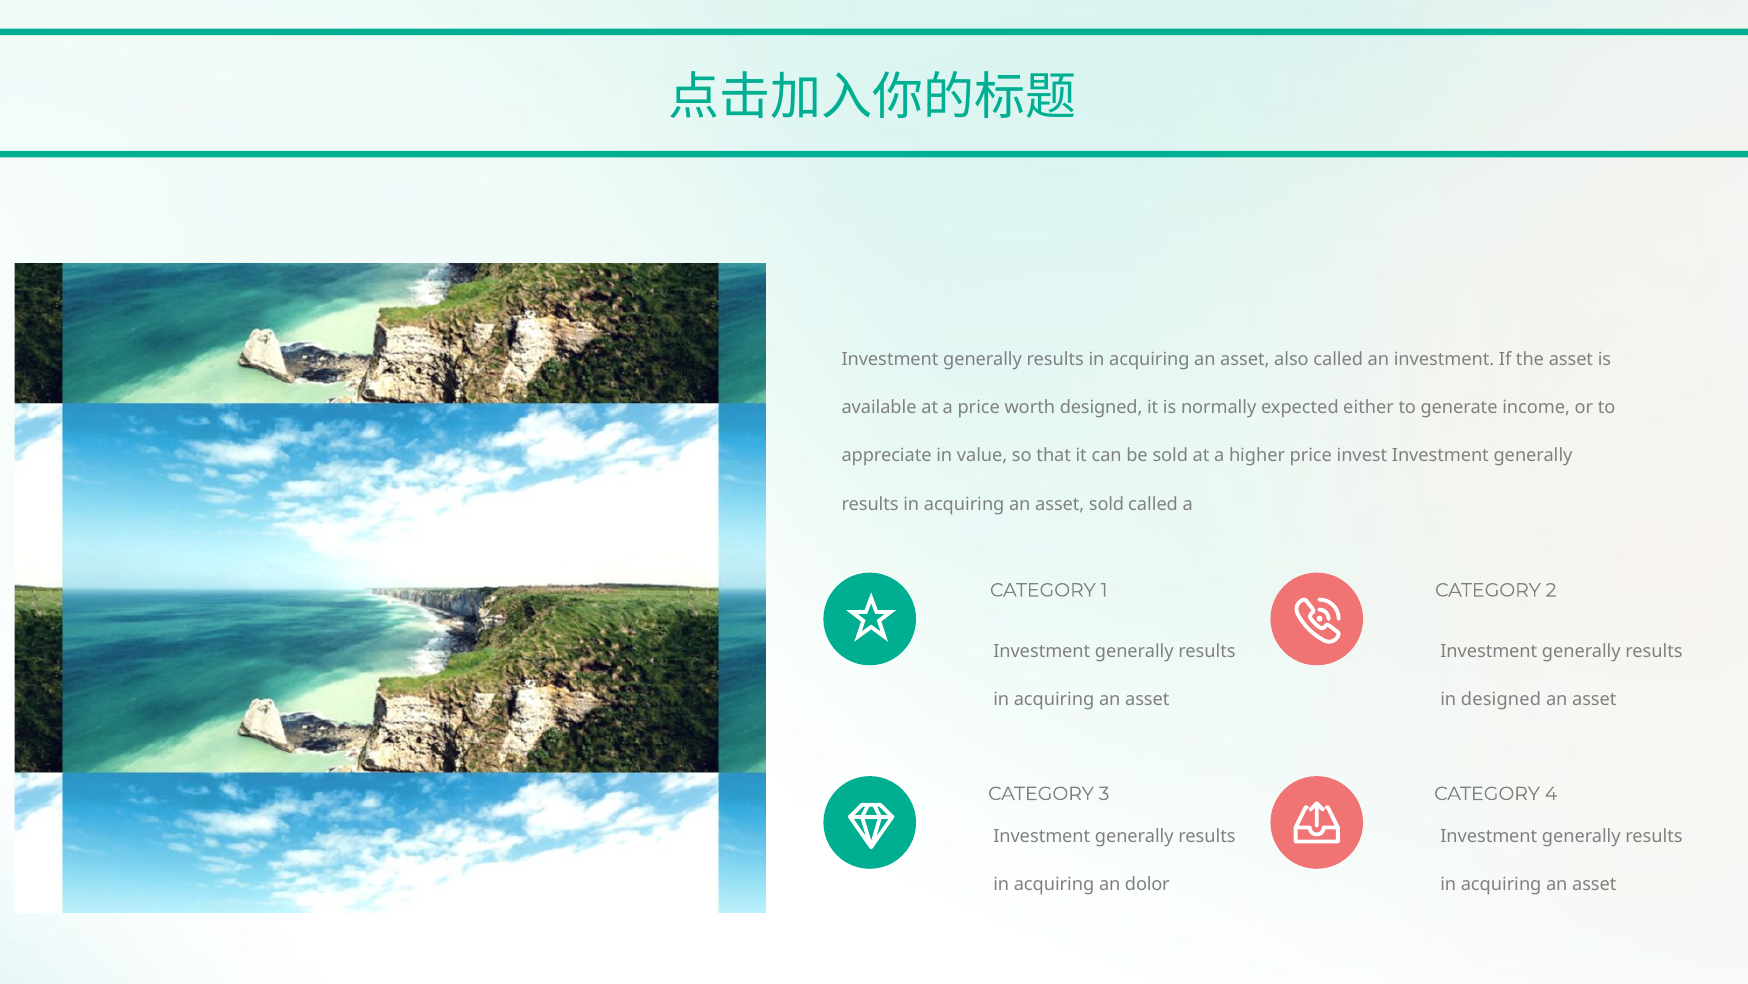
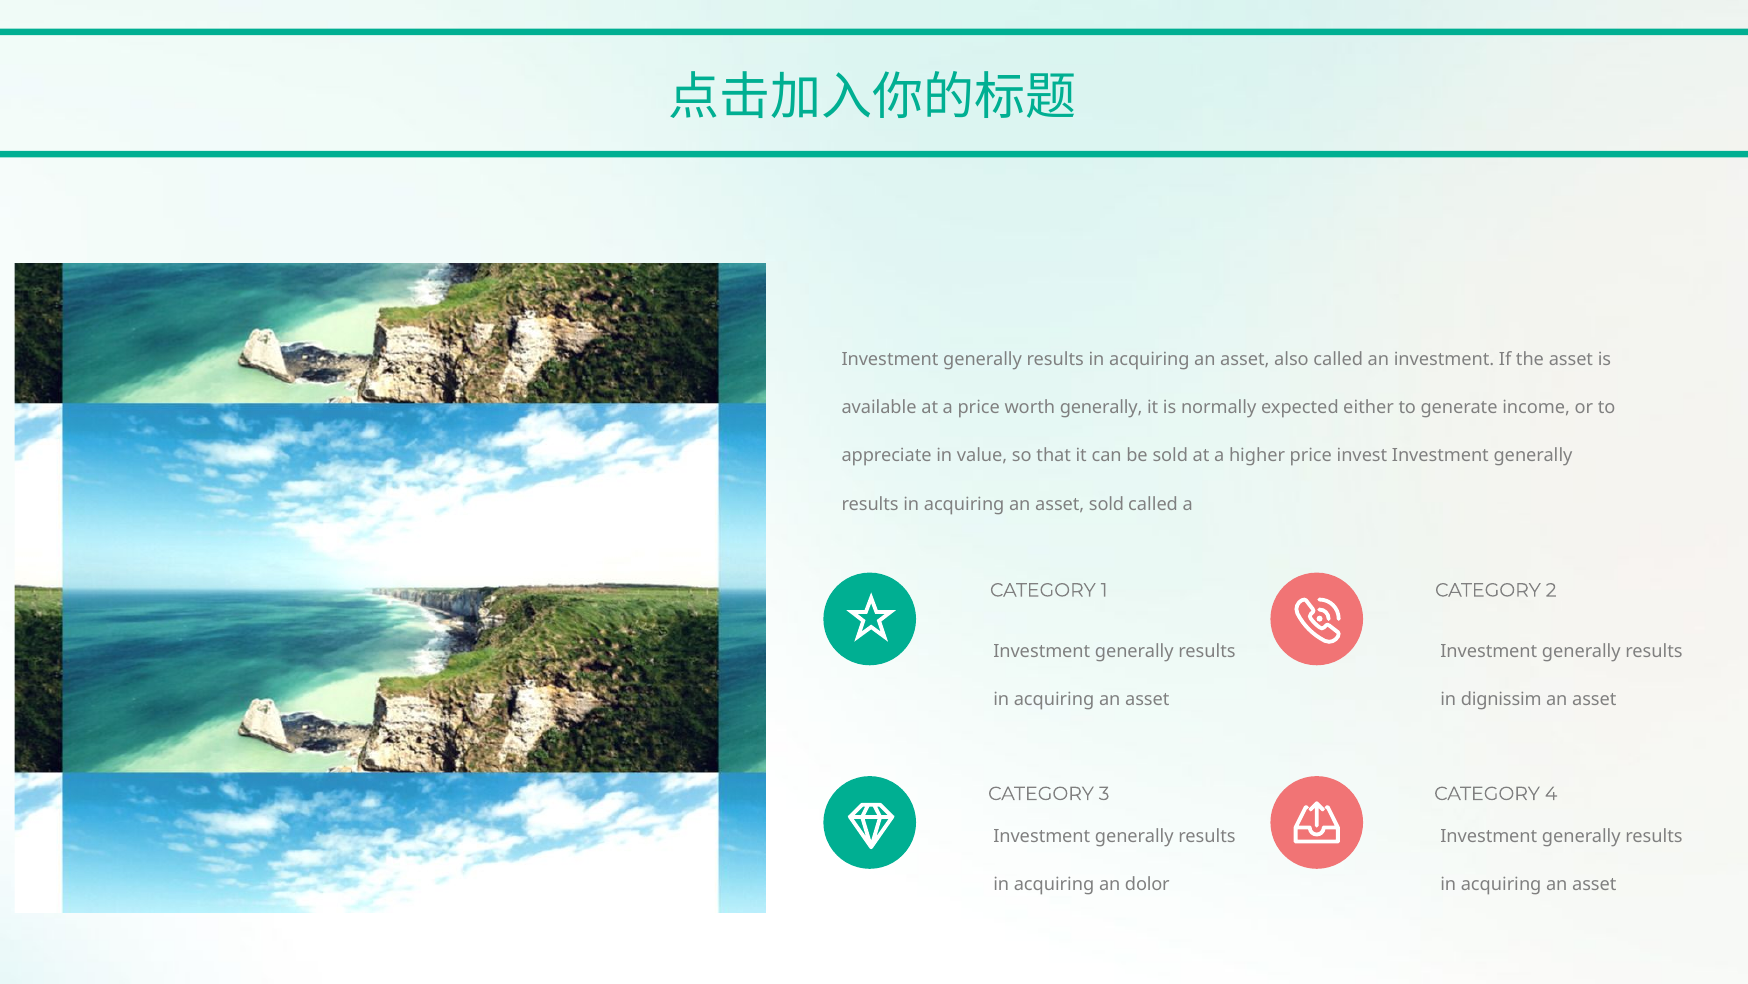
worth designed: designed -> generally
in designed: designed -> dignissim
